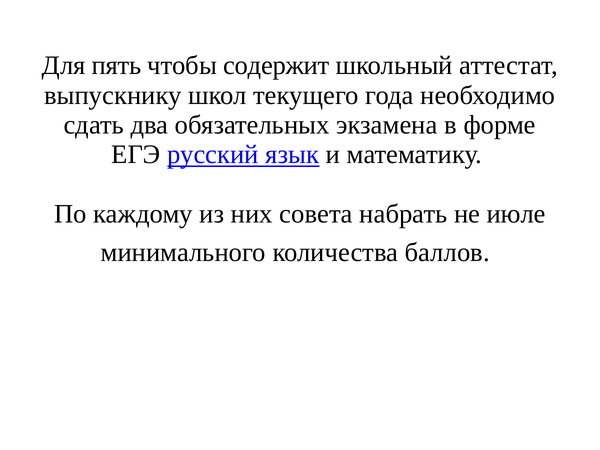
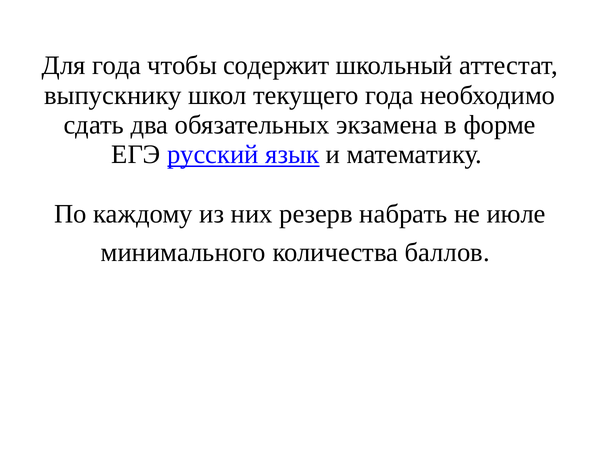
Для пять: пять -> года
совета: совета -> резерв
